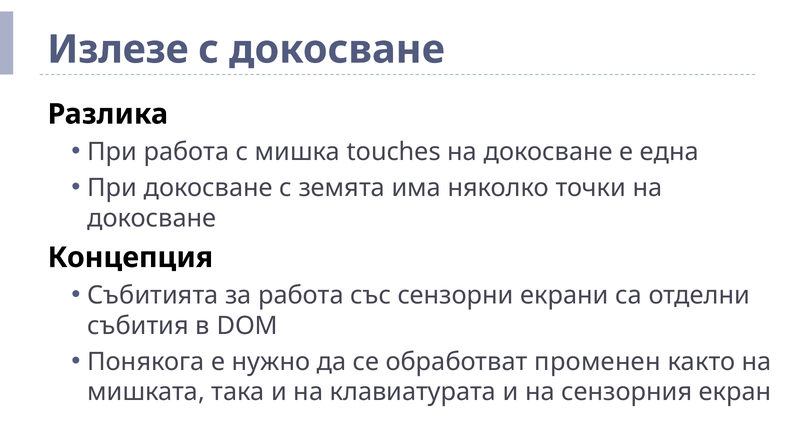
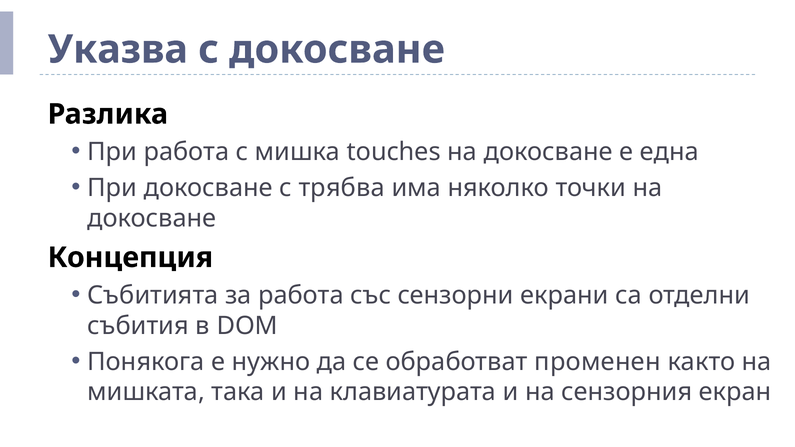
Излезе: Излезе -> Указва
земята: земята -> трябва
